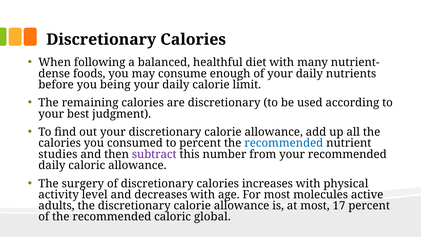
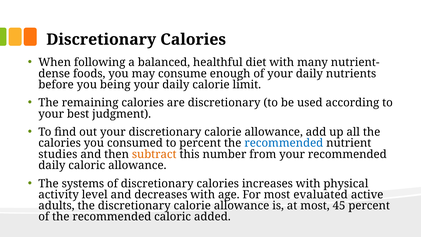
subtract colour: purple -> orange
surgery: surgery -> systems
molecules: molecules -> evaluated
17: 17 -> 45
global: global -> added
